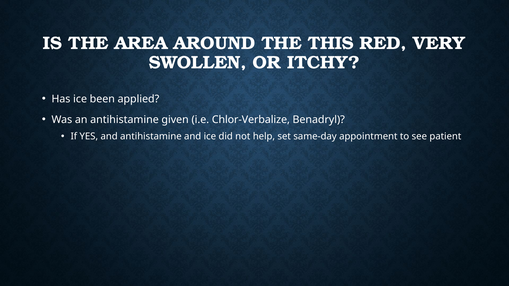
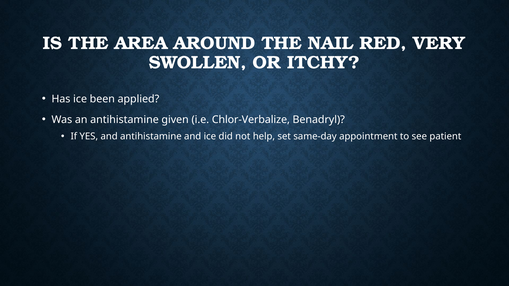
THIS: THIS -> NAIL
